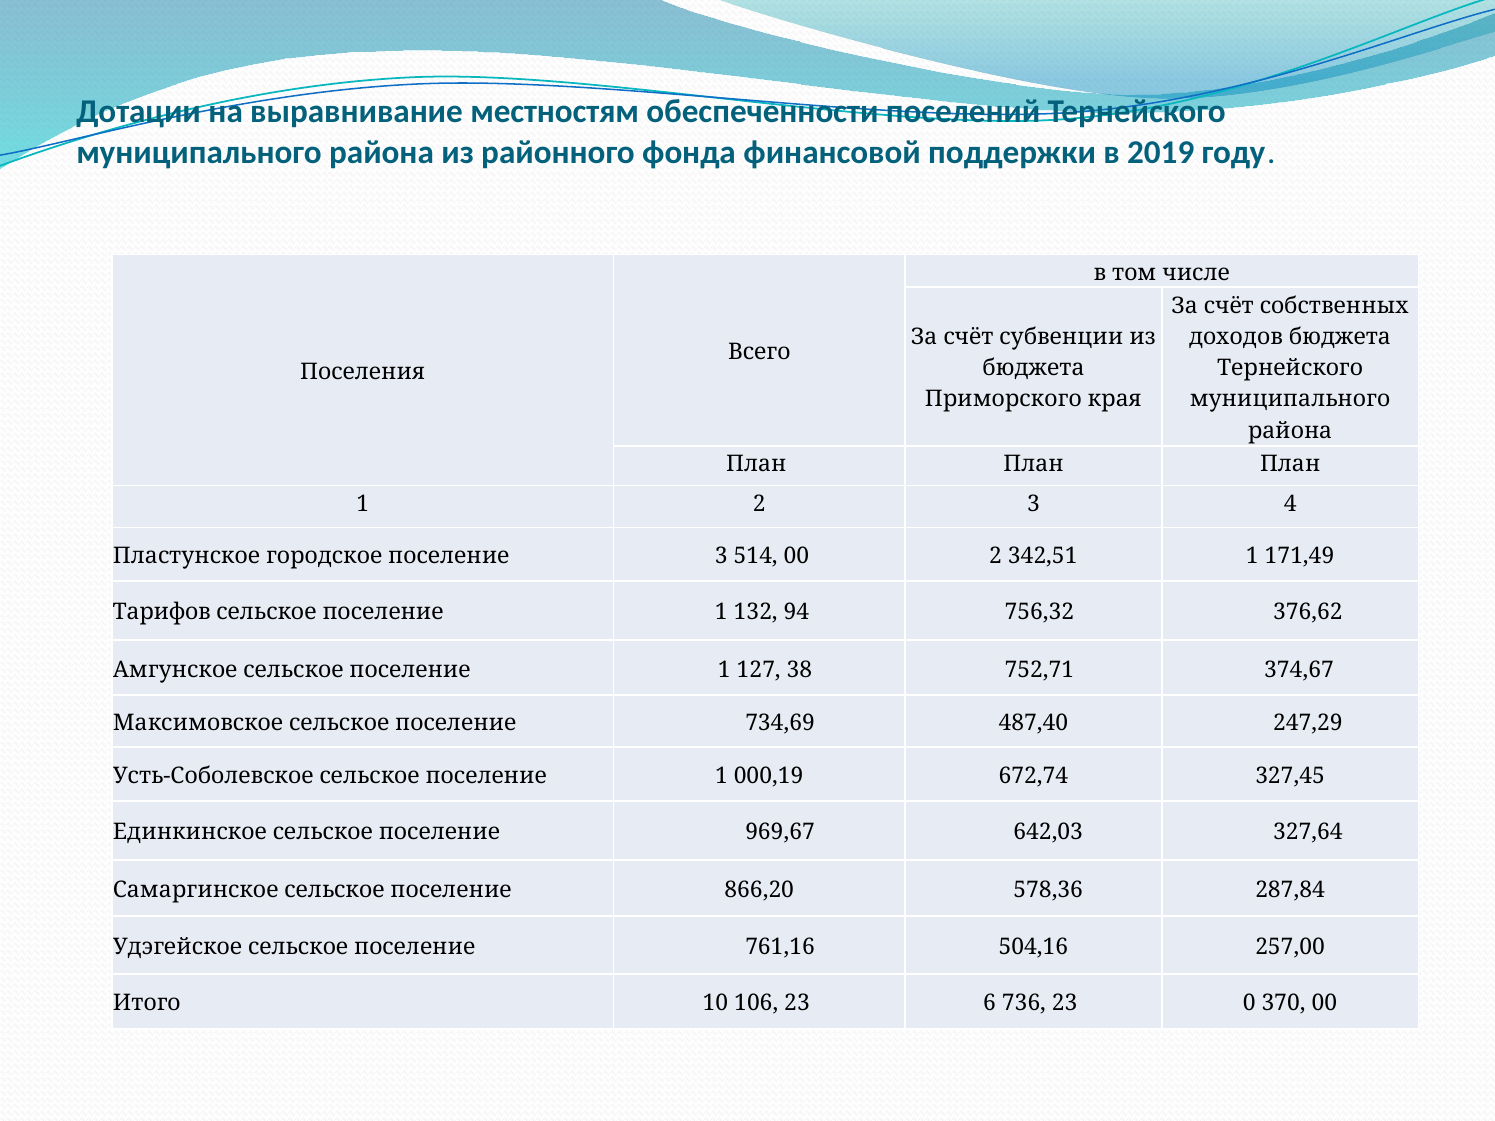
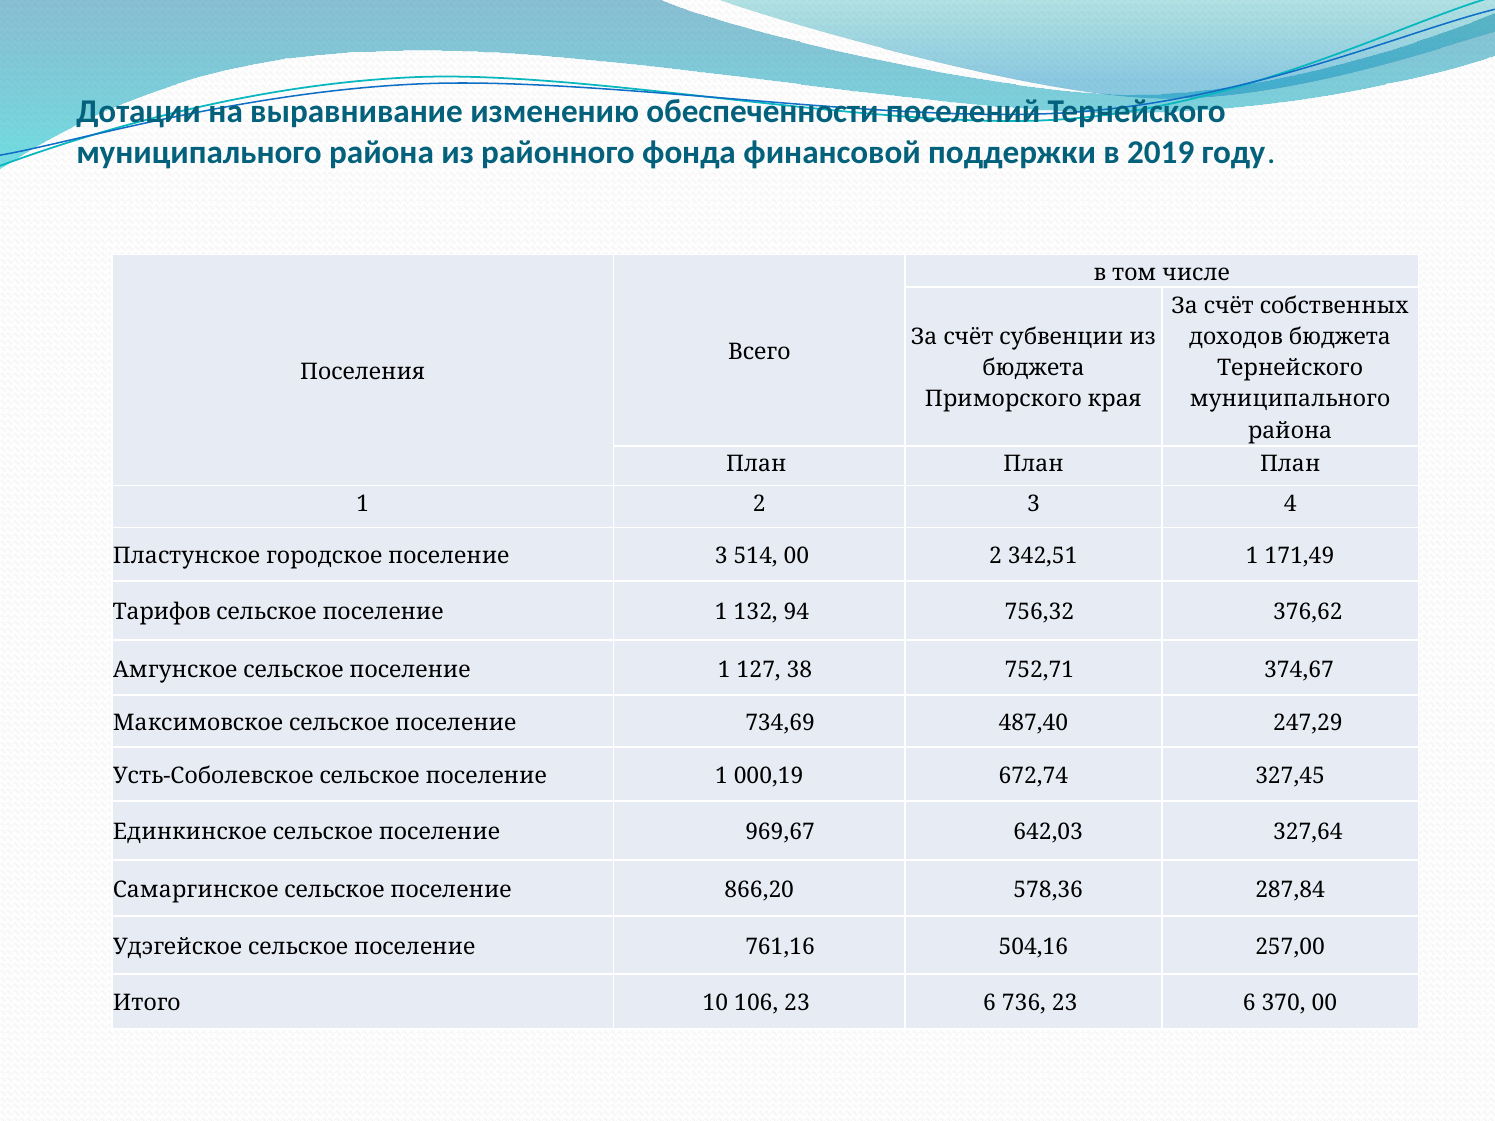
местностям: местностям -> изменению
736 23 0: 0 -> 6
